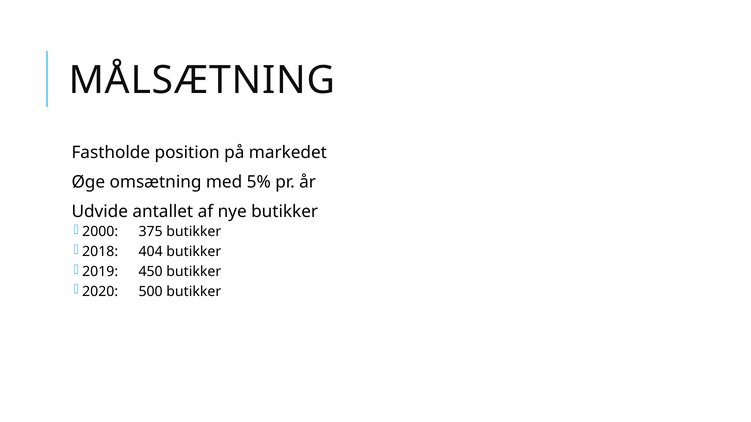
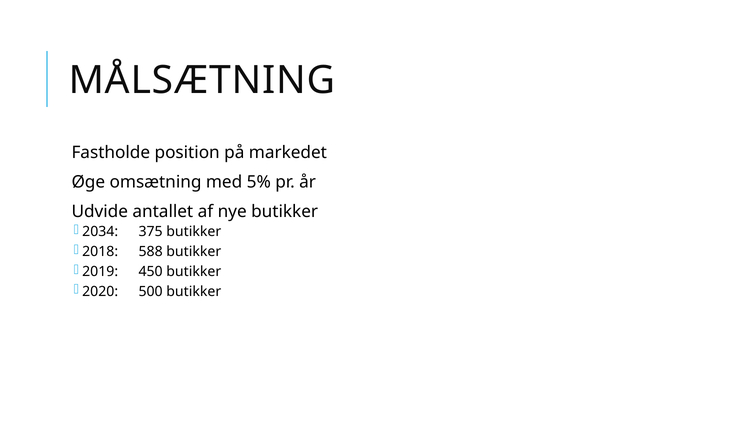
2000: 2000 -> 2034
404: 404 -> 588
